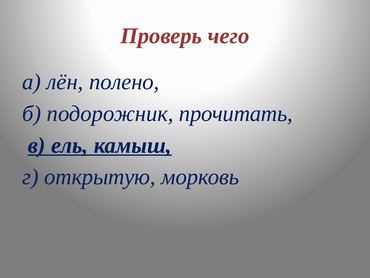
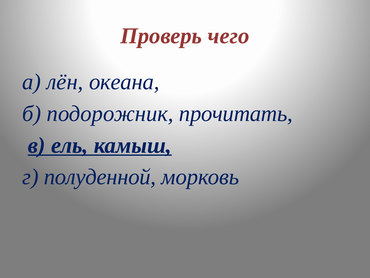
полено: полено -> океана
открытую: открытую -> полуденной
